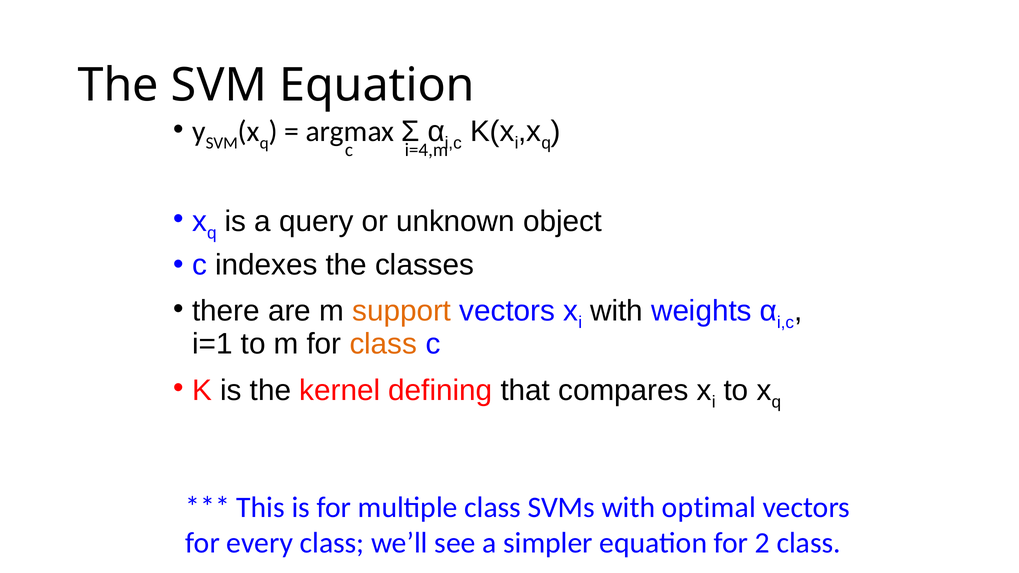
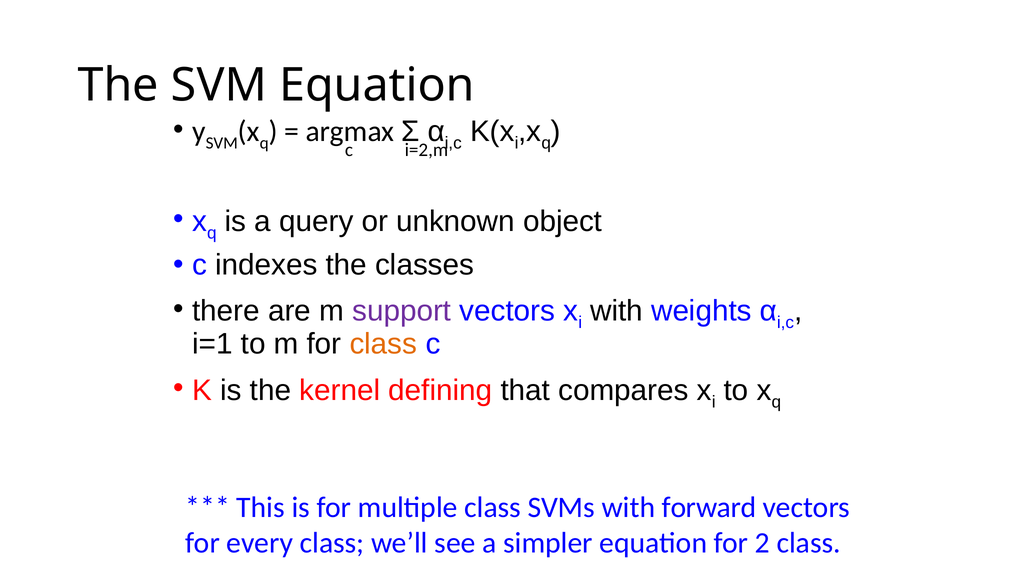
i=4,m: i=4,m -> i=2,m
support colour: orange -> purple
optimal: optimal -> forward
